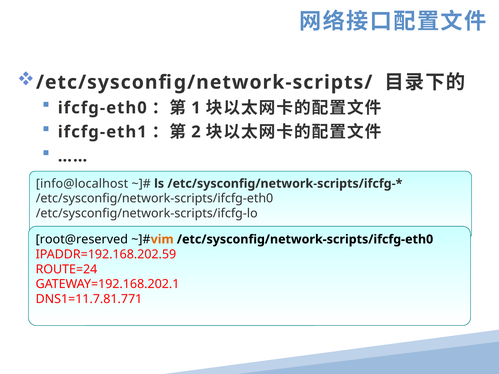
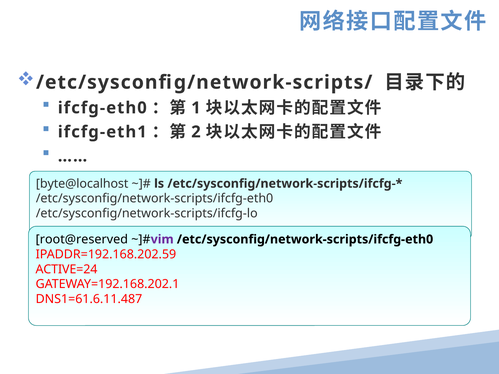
info@localhost: info@localhost -> byte@localhost
vim colour: orange -> purple
ROUTE=24: ROUTE=24 -> ACTIVE=24
DNS1=11.7.81.771: DNS1=11.7.81.771 -> DNS1=61.6.11.487
